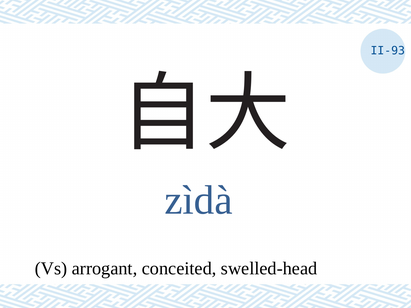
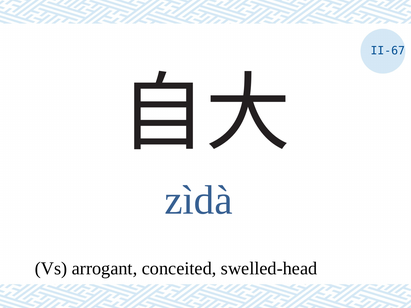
II-93: II-93 -> II-67
